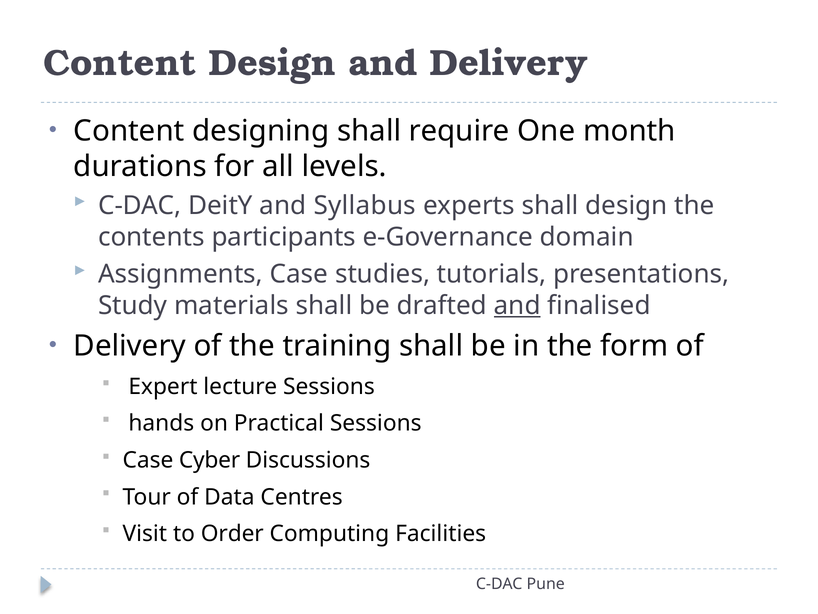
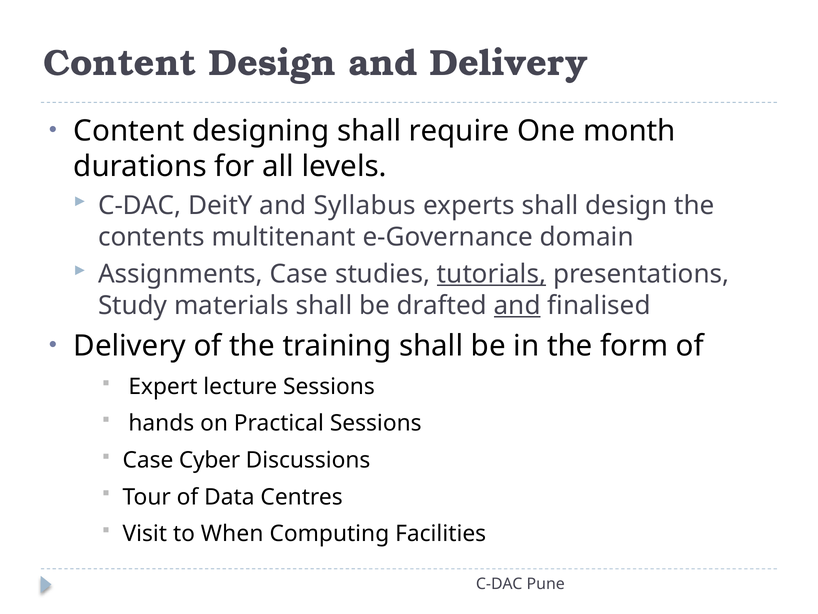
participants: participants -> multitenant
tutorials underline: none -> present
Order: Order -> When
